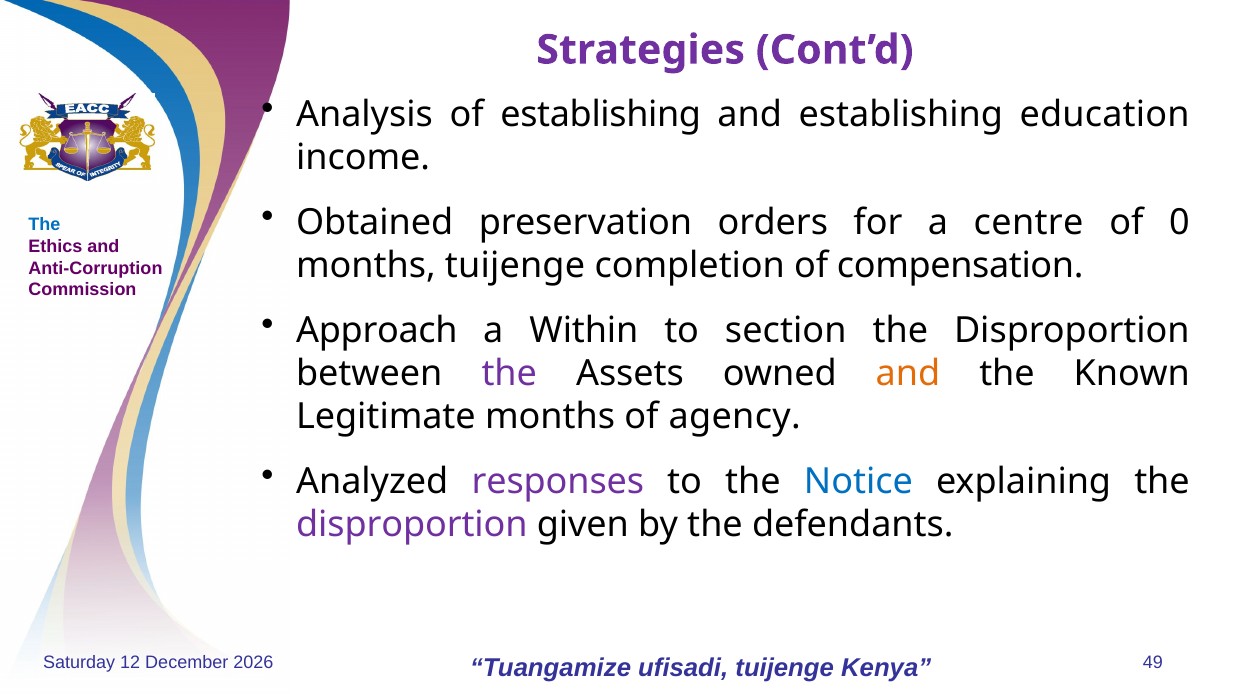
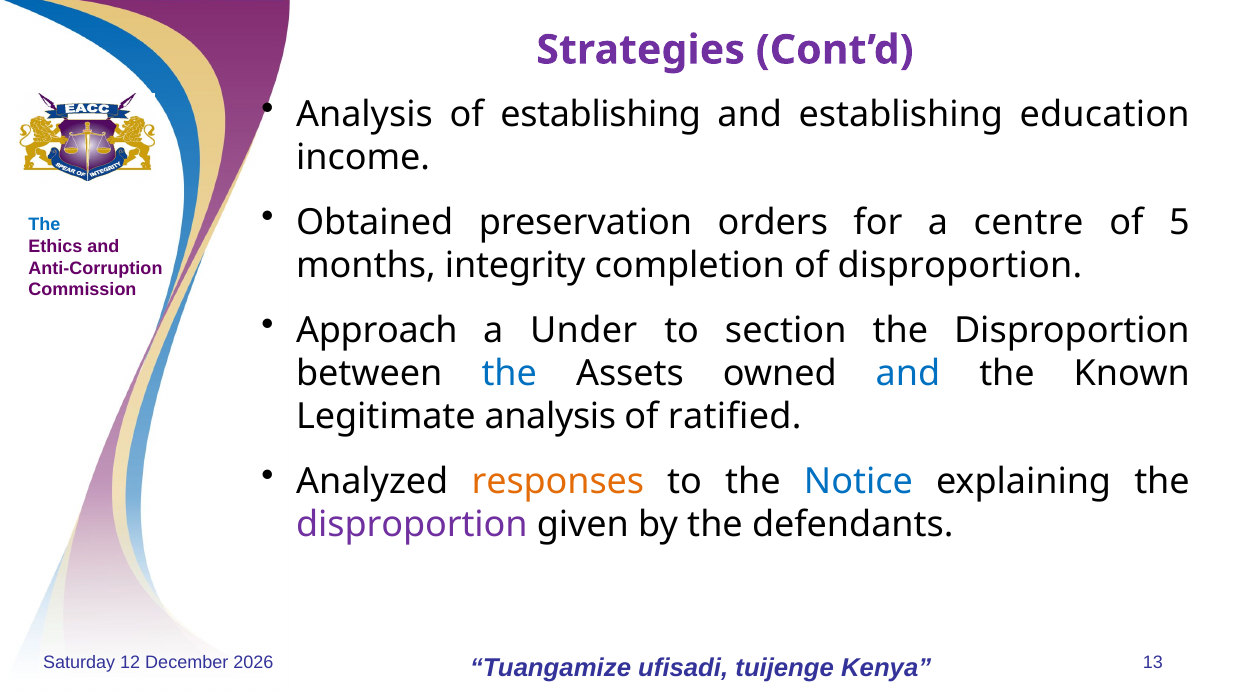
0: 0 -> 5
months tuijenge: tuijenge -> integrity
of compensation: compensation -> disproportion
Within: Within -> Under
the at (509, 374) colour: purple -> blue
and at (908, 374) colour: orange -> blue
Legitimate months: months -> analysis
agency: agency -> ratified
responses colour: purple -> orange
49: 49 -> 13
